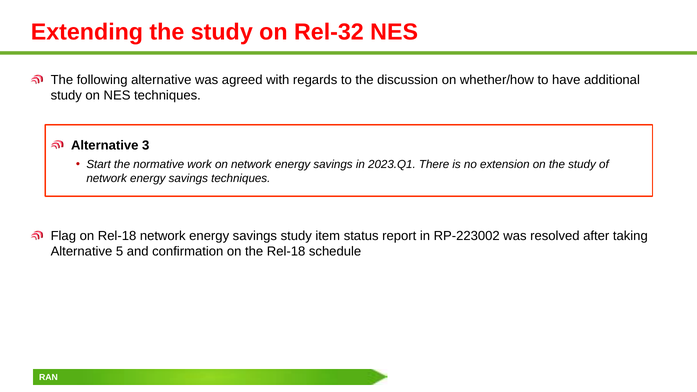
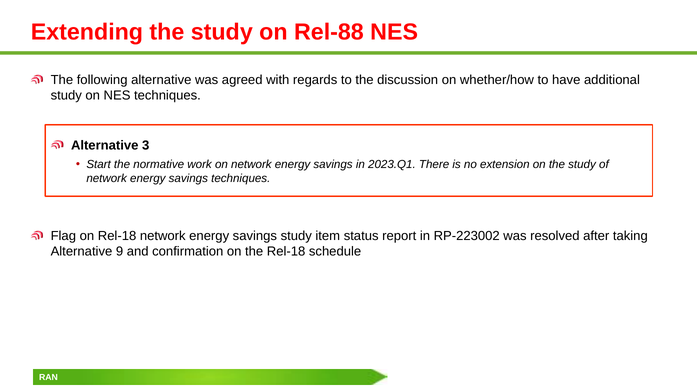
Rel-32: Rel-32 -> Rel-88
5: 5 -> 9
